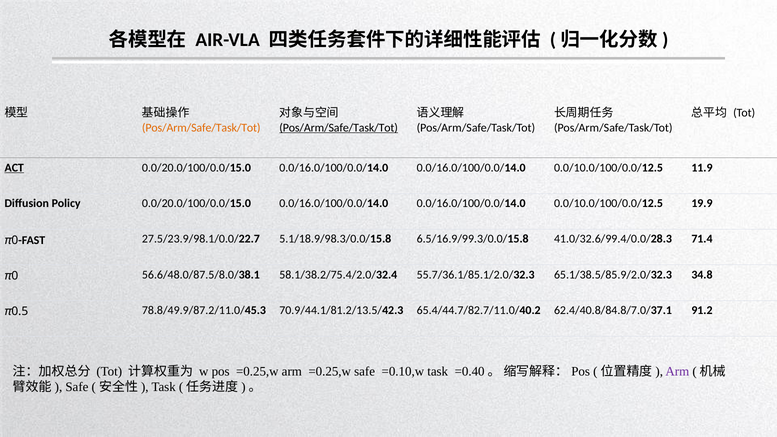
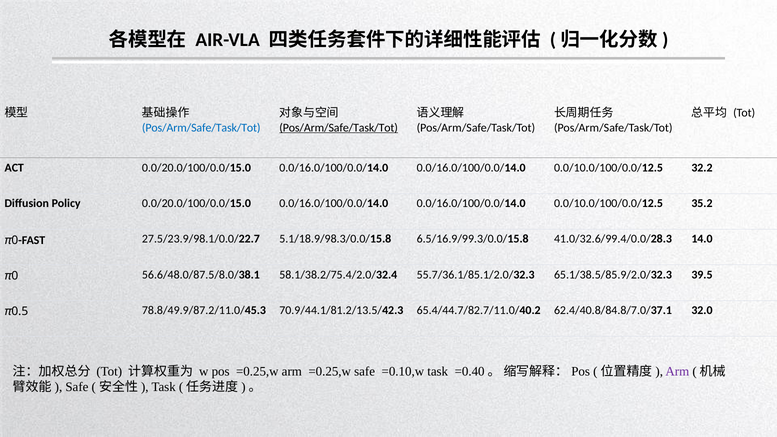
Pos/Arm/Safe/Task/Tot at (201, 128) colour: orange -> blue
ACT underline: present -> none
11.9: 11.9 -> 32.2
19.9: 19.9 -> 35.2
71.4: 71.4 -> 14.0
34.8: 34.8 -> 39.5
91.2: 91.2 -> 32.0
